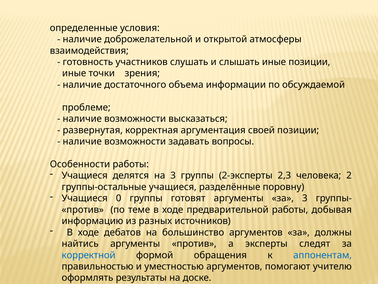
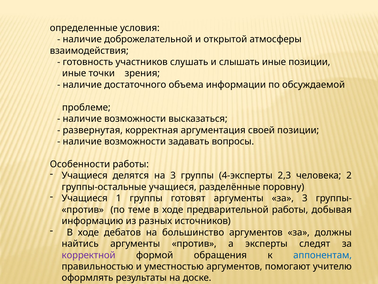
2-эксперты: 2-эксперты -> 4-эксперты
0: 0 -> 1
корректной colour: blue -> purple
